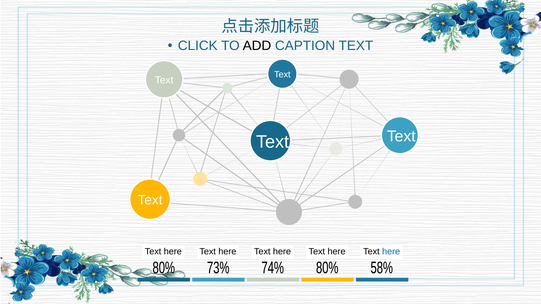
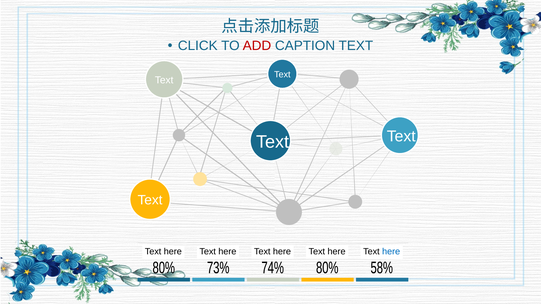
ADD colour: black -> red
